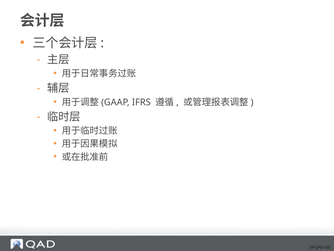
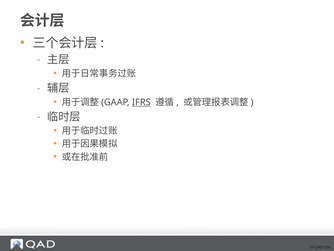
IFRS underline: none -> present
